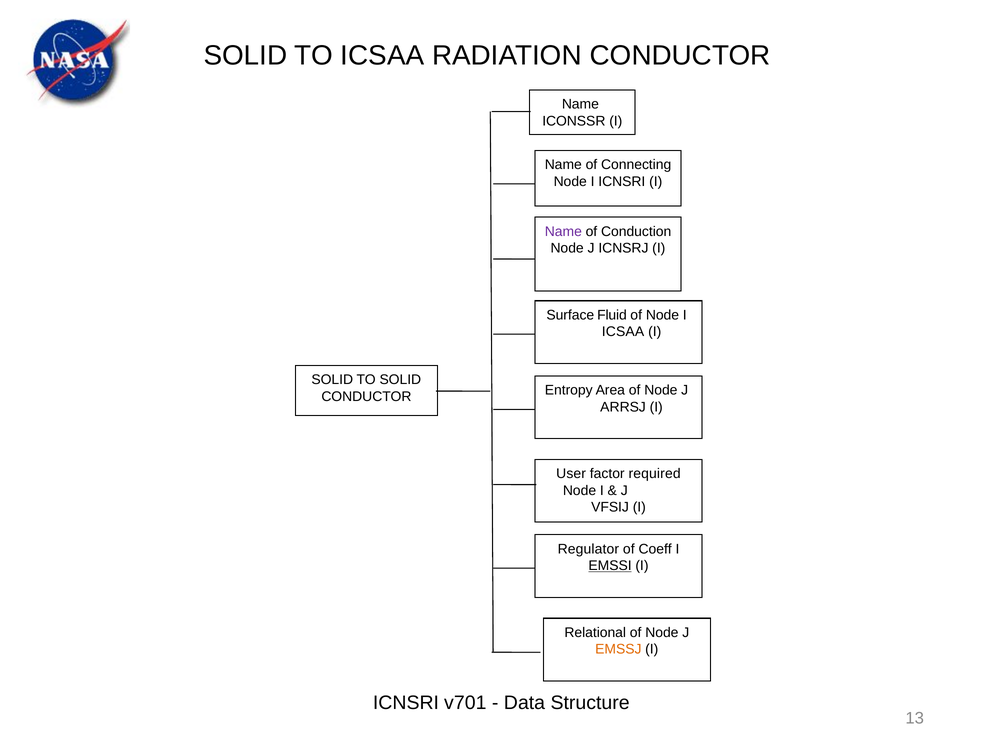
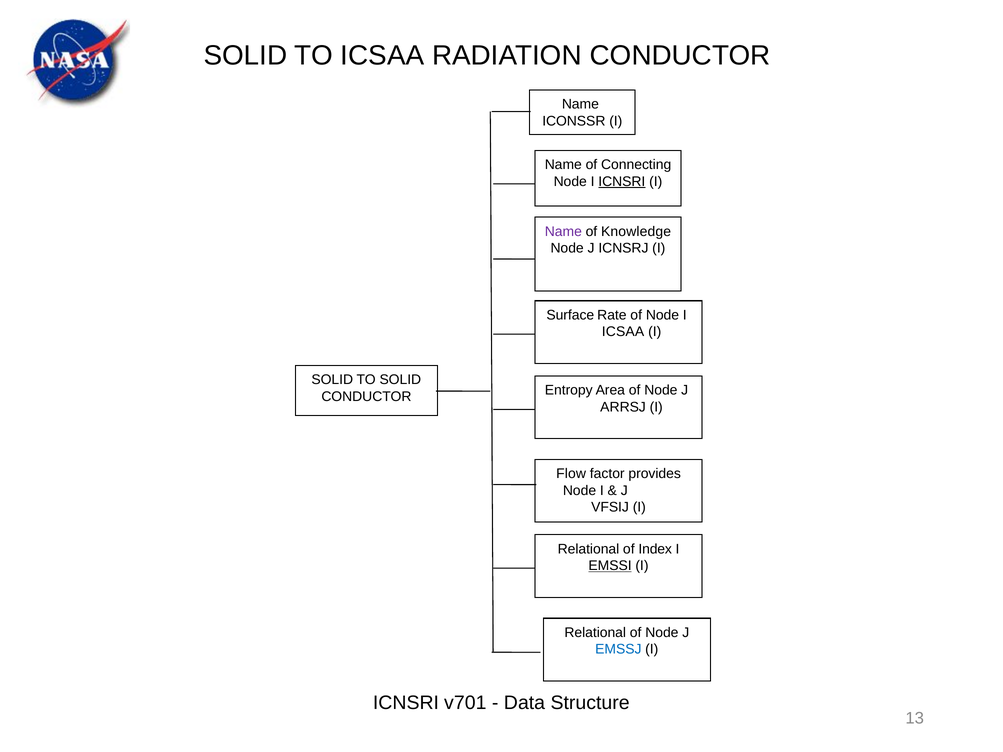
ICNSRI at (622, 181) underline: none -> present
Conduction: Conduction -> Knowledge
Fluid: Fluid -> Rate
User: User -> Flow
required: required -> provides
Regulator at (588, 549): Regulator -> Relational
Coeff: Coeff -> Index
EMSSJ colour: orange -> blue
